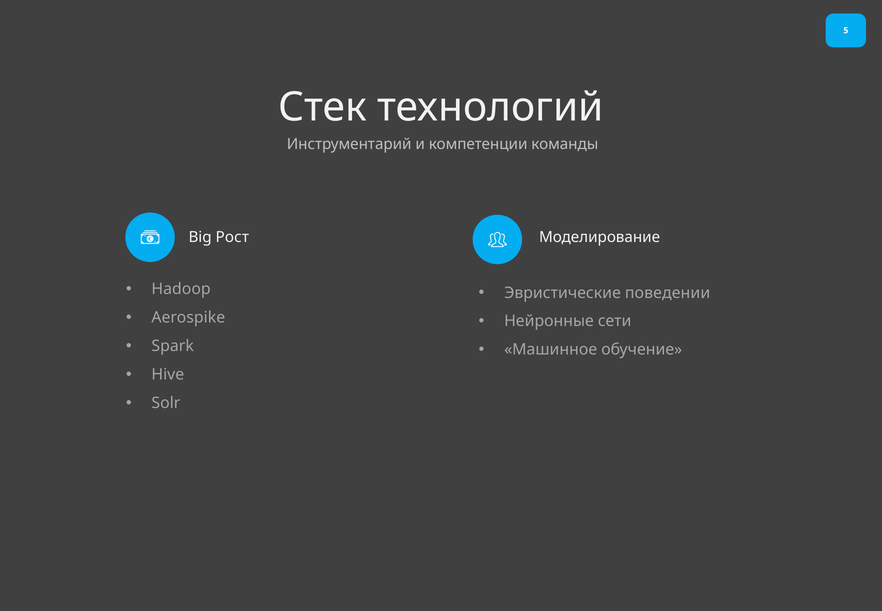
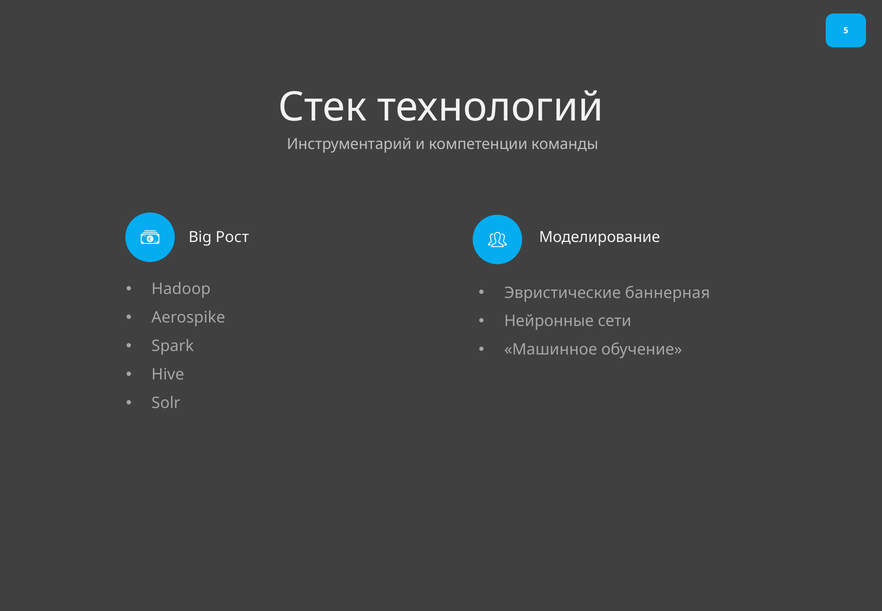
поведении: поведении -> баннерная
